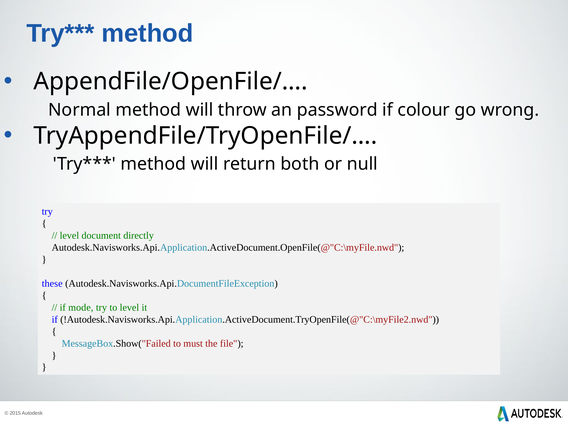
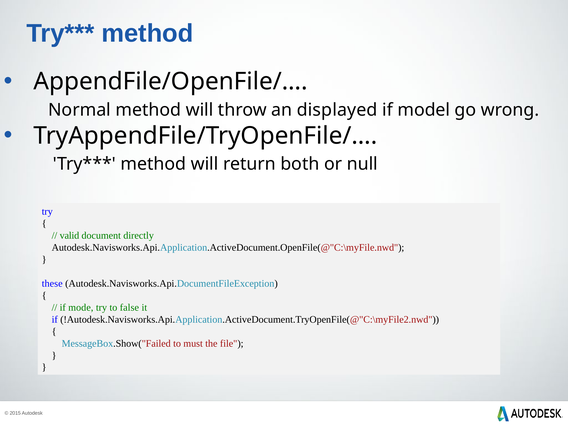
password: password -> displayed
colour: colour -> model
level at (69, 236): level -> valid
to level: level -> false
